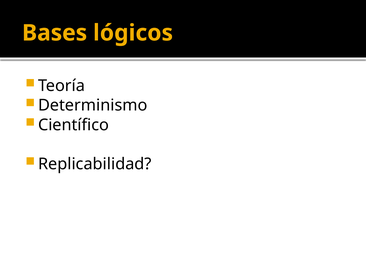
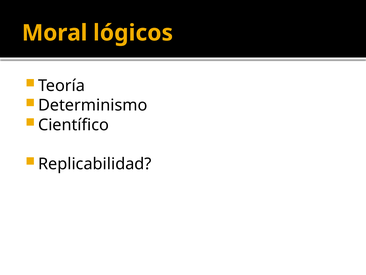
Bases: Bases -> Moral
